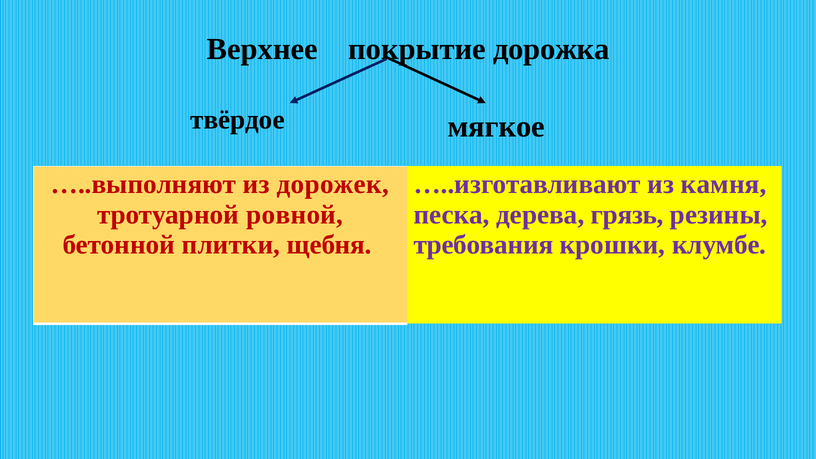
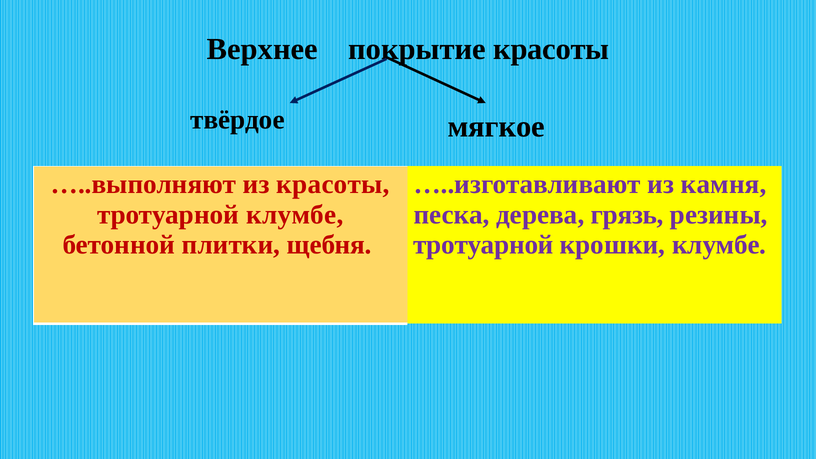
дорожка at (551, 49): дорожка -> красоты
из дорожек: дорожек -> красоты
тротуарной ровной: ровной -> клумбе
требования at (483, 245): требования -> тротуарной
